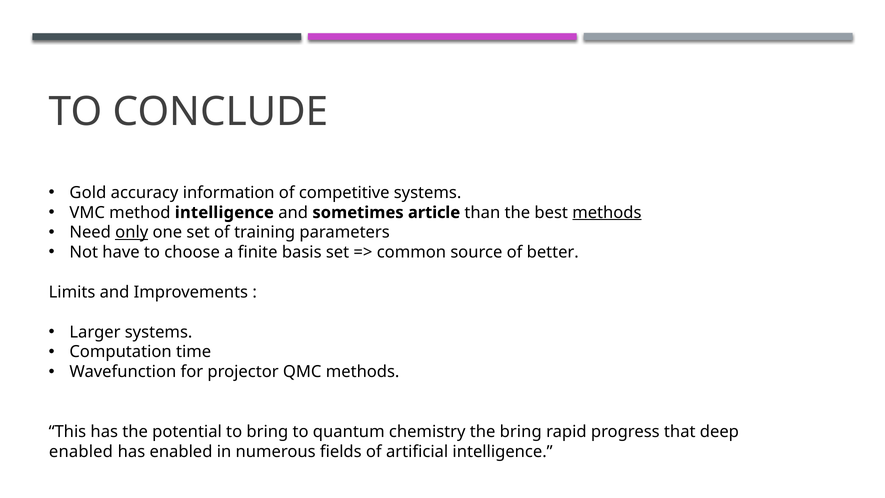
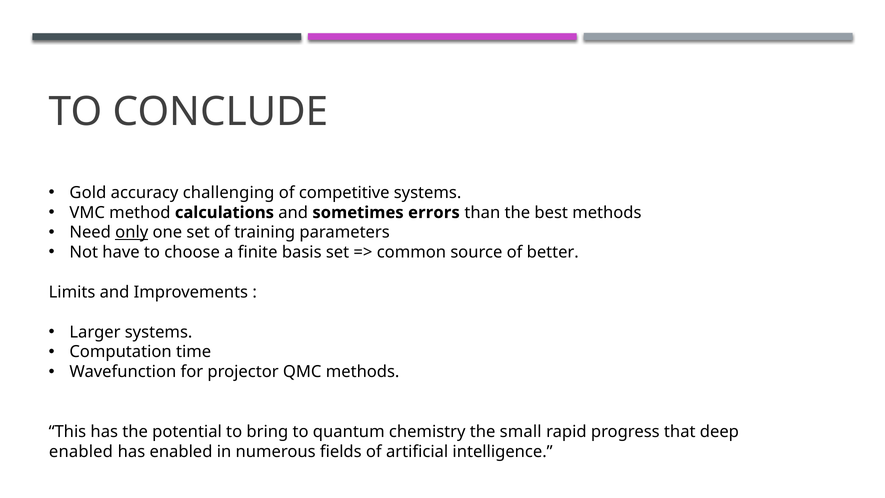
information: information -> challenging
method intelligence: intelligence -> calculations
article: article -> errors
methods at (607, 212) underline: present -> none
the bring: bring -> small
